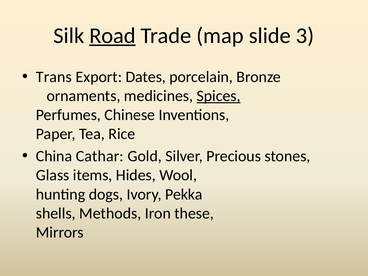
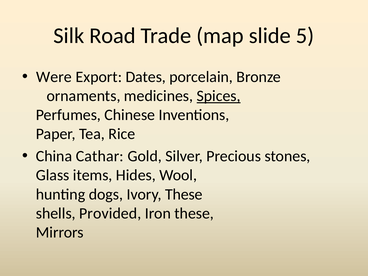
Road underline: present -> none
3: 3 -> 5
Trans: Trans -> Were
Ivory Pekka: Pekka -> These
Methods: Methods -> Provided
